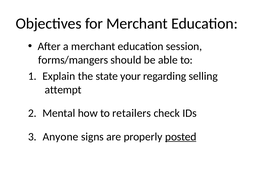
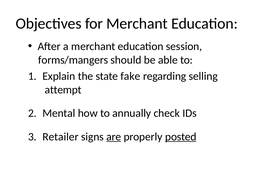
your: your -> fake
retailers: retailers -> annually
Anyone: Anyone -> Retailer
are underline: none -> present
